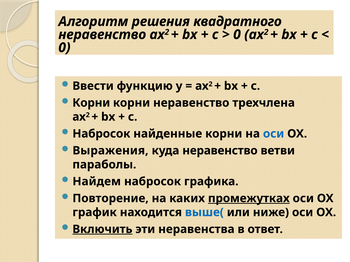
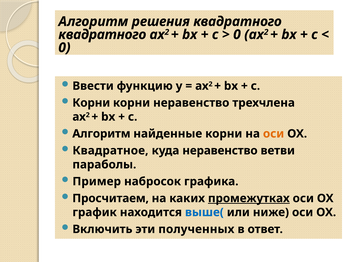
неравенство at (102, 35): неравенство -> квадратного
Набросок at (101, 134): Набросок -> Алгоритм
оси at (274, 134) colour: blue -> orange
Выражения: Выражения -> Квадратное
Найдем: Найдем -> Пример
Повторение: Повторение -> Просчитаем
Включить underline: present -> none
неравенства: неравенства -> полученных
